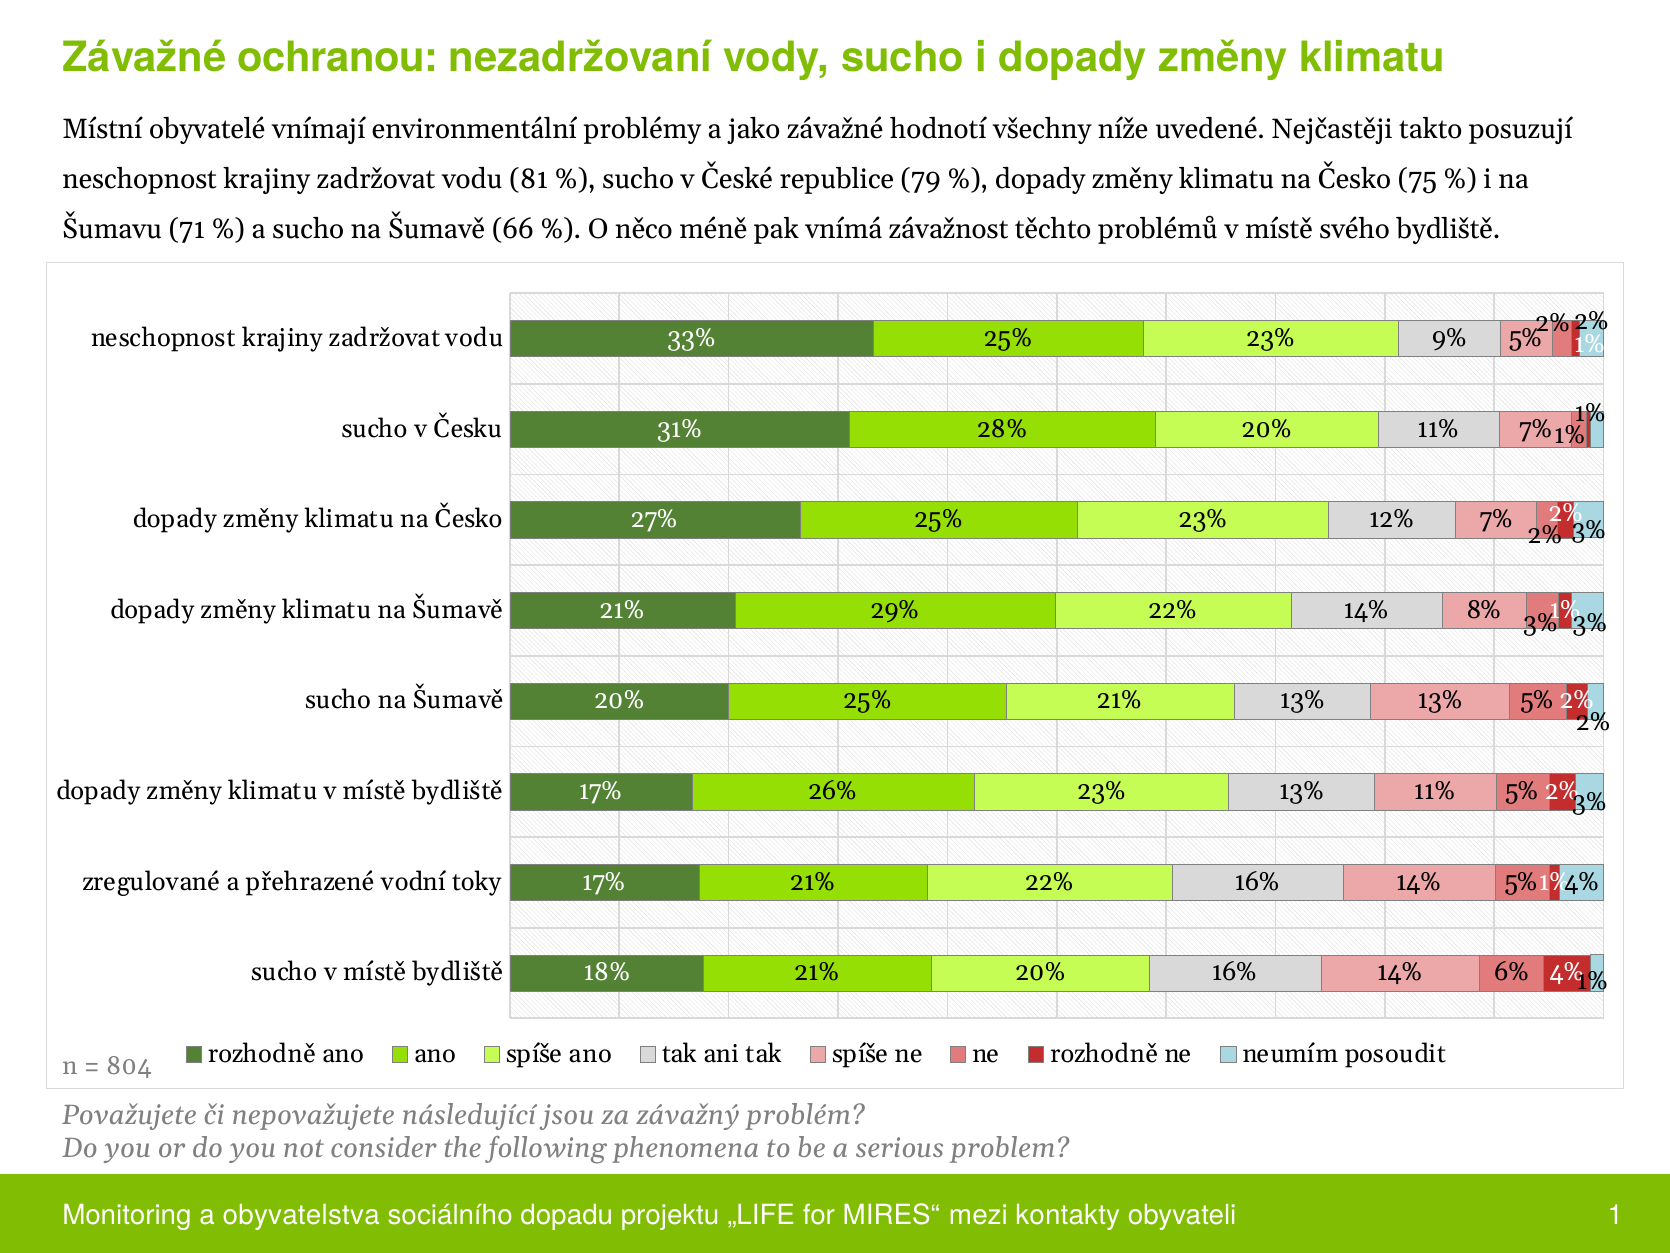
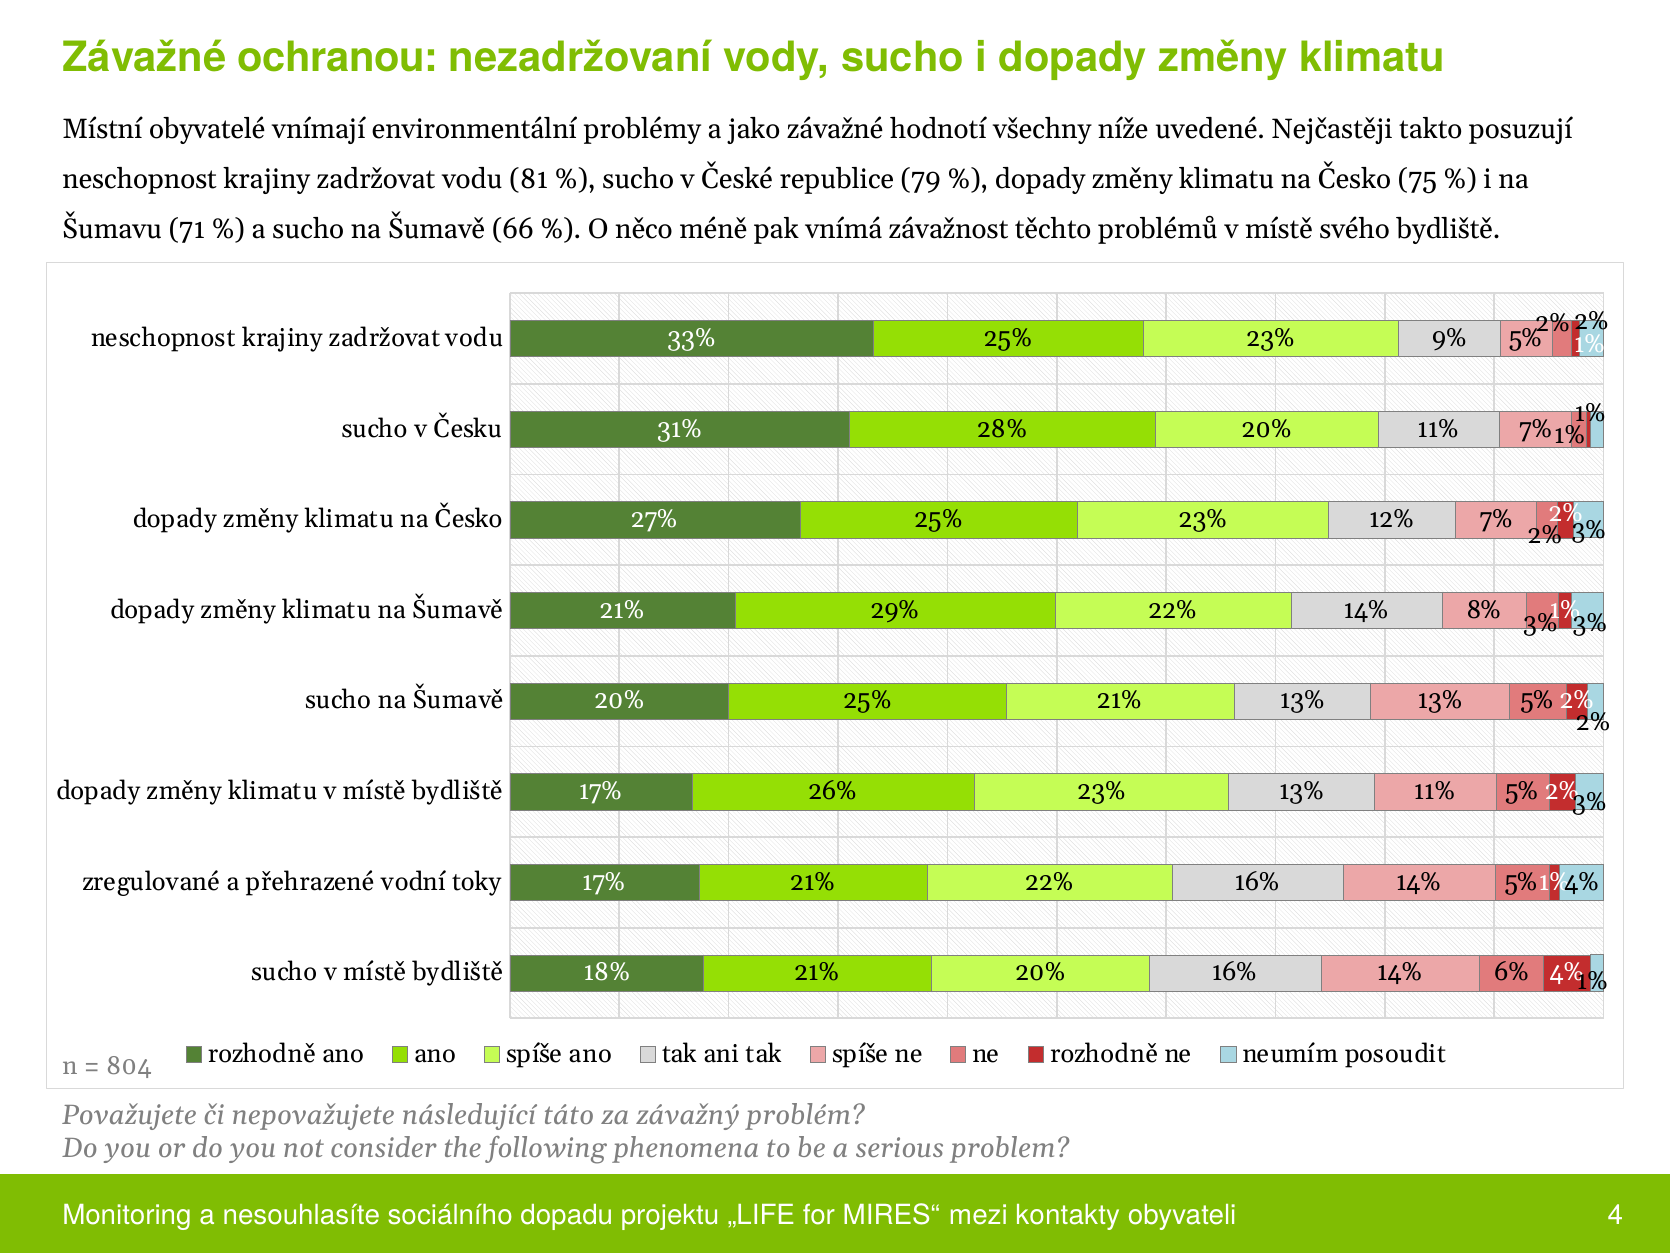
jsou: jsou -> táto
obyvatelstva: obyvatelstva -> nesouhlasíte
1: 1 -> 4
